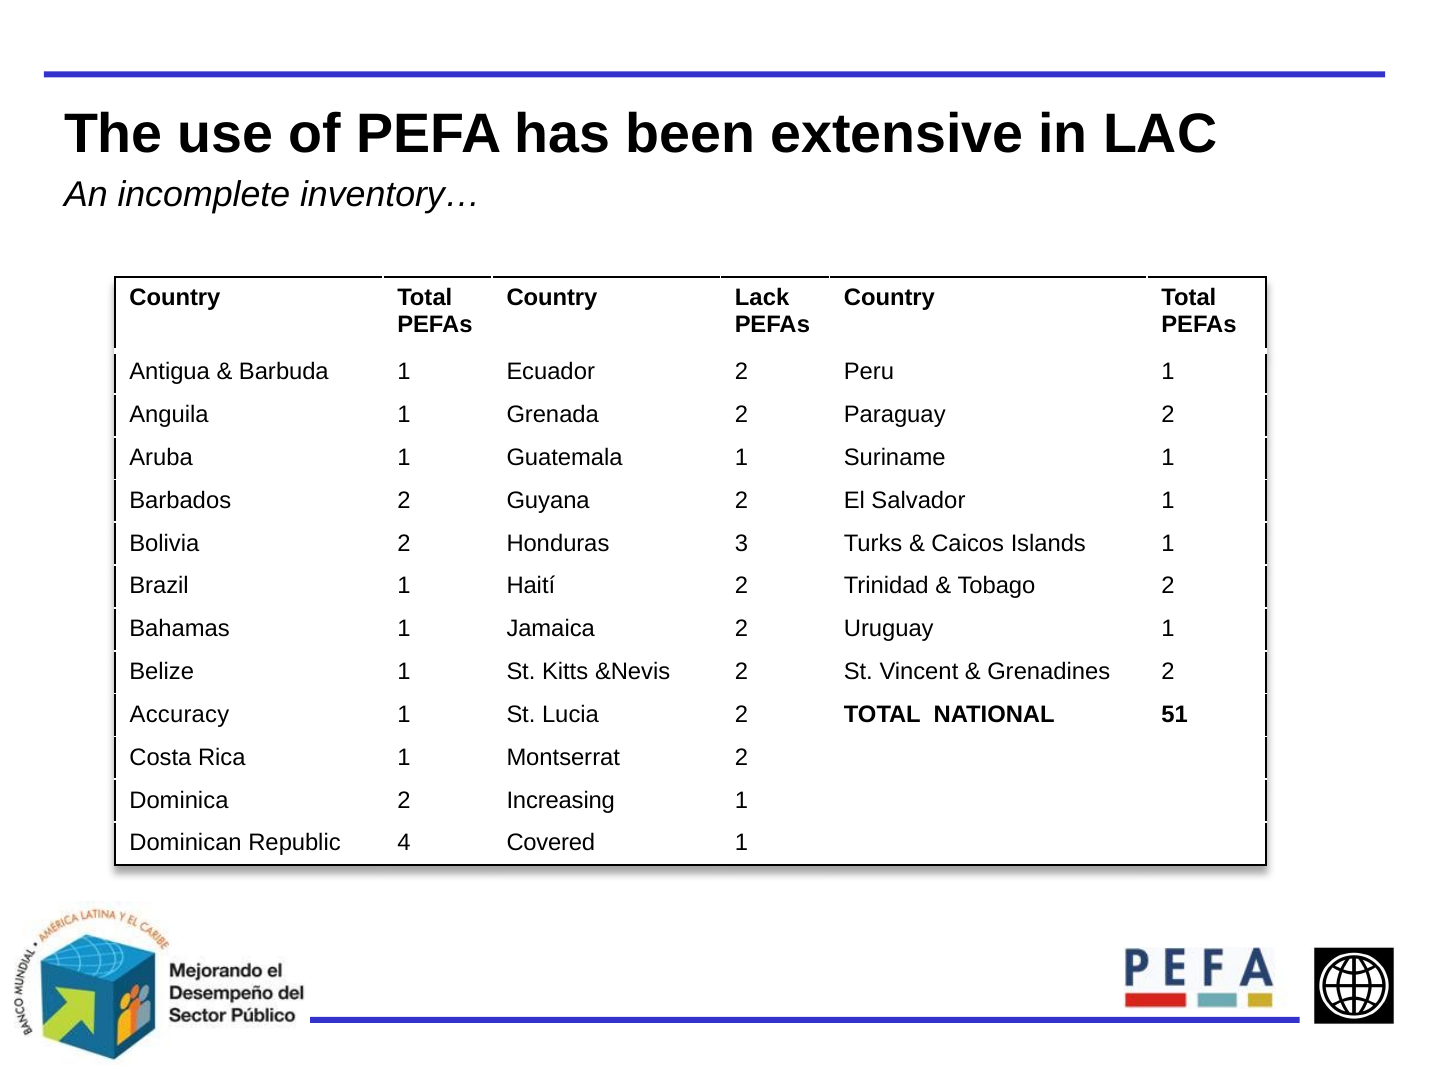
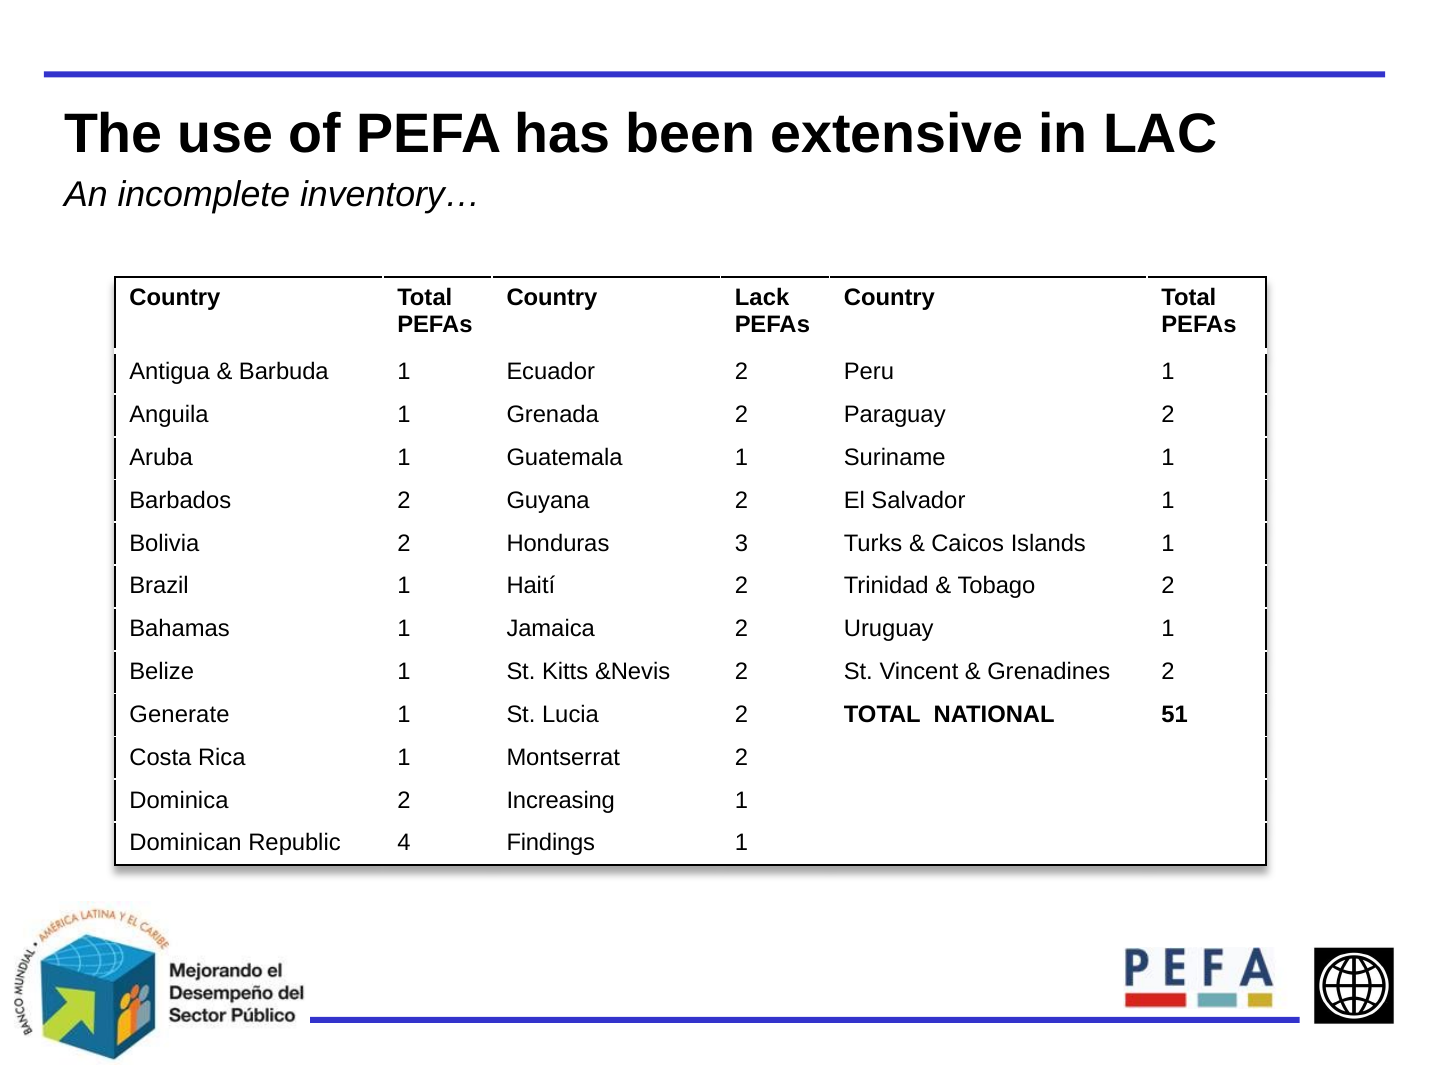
Accuracy: Accuracy -> Generate
Covered: Covered -> Findings
